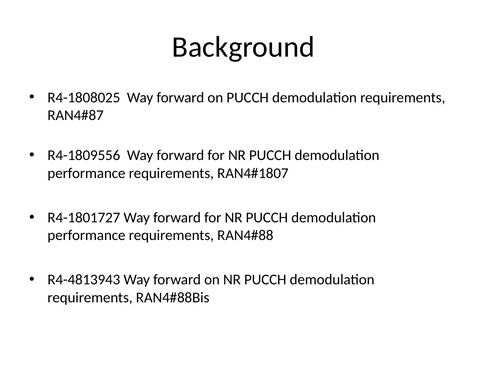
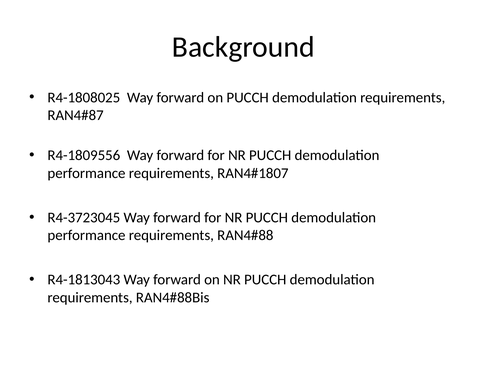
R4-1801727: R4-1801727 -> R4-3723045
R4-4813943: R4-4813943 -> R4-1813043
